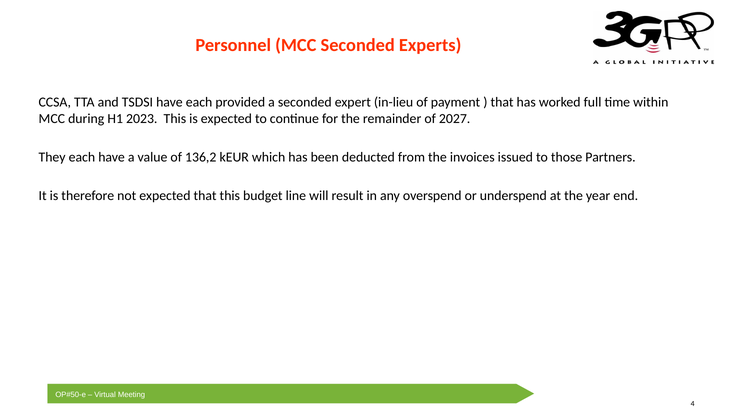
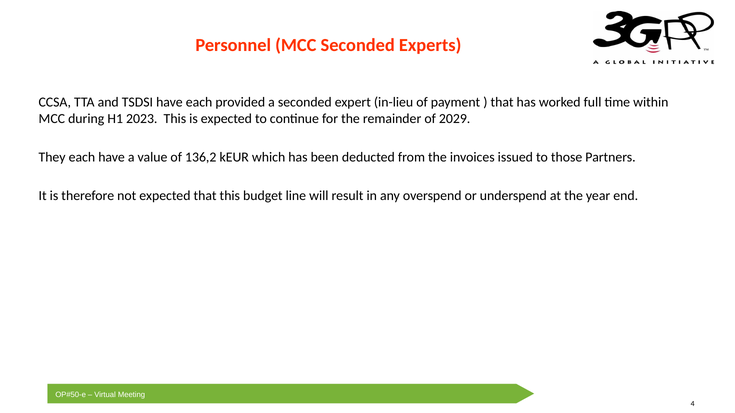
2027: 2027 -> 2029
